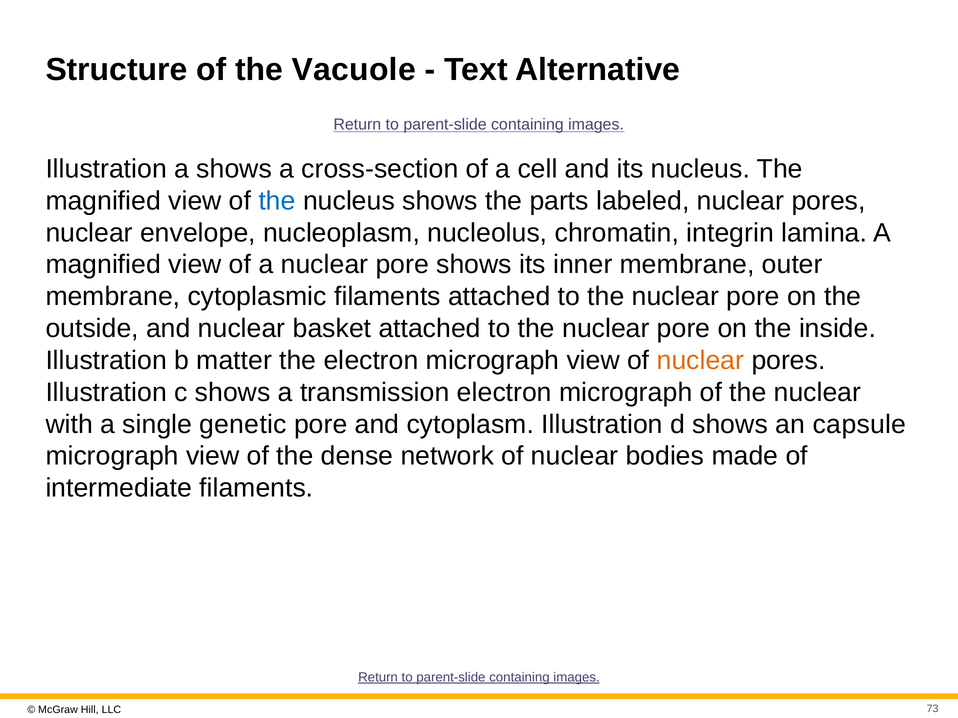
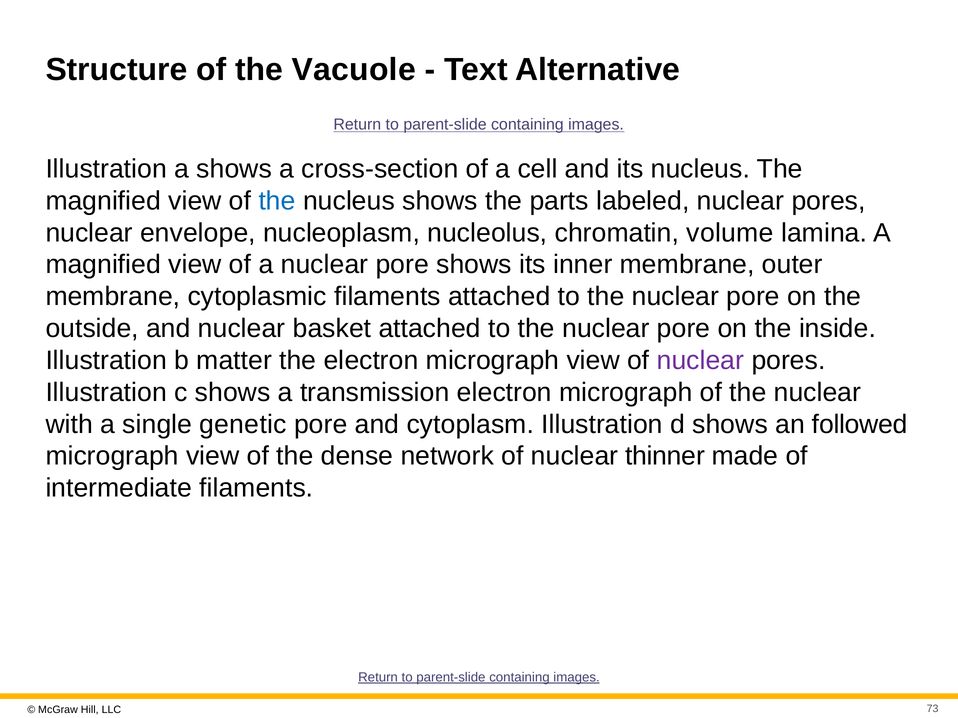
integrin: integrin -> volume
nuclear at (700, 361) colour: orange -> purple
capsule: capsule -> followed
bodies: bodies -> thinner
